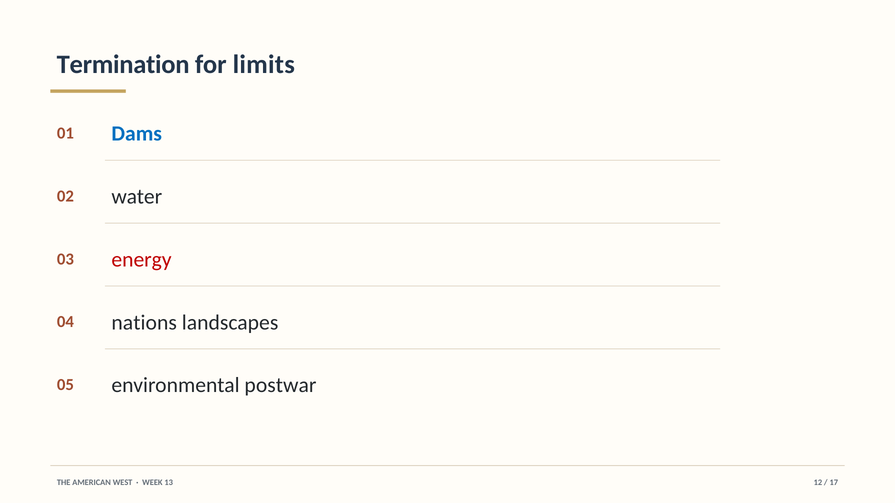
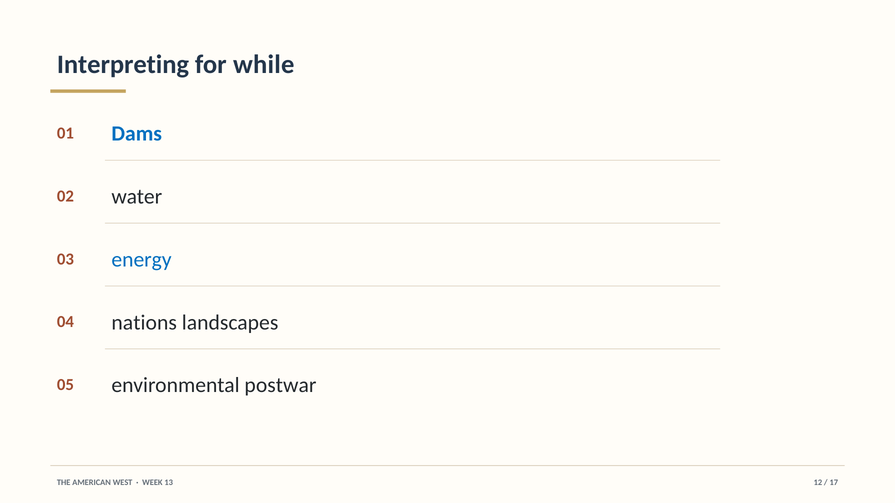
Termination: Termination -> Interpreting
limits: limits -> while
energy colour: red -> blue
